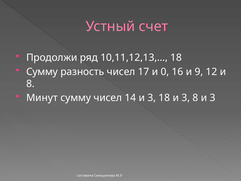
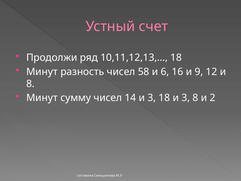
Сумму at (42, 72): Сумму -> Минут
17: 17 -> 58
0: 0 -> 6
8 и 3: 3 -> 2
